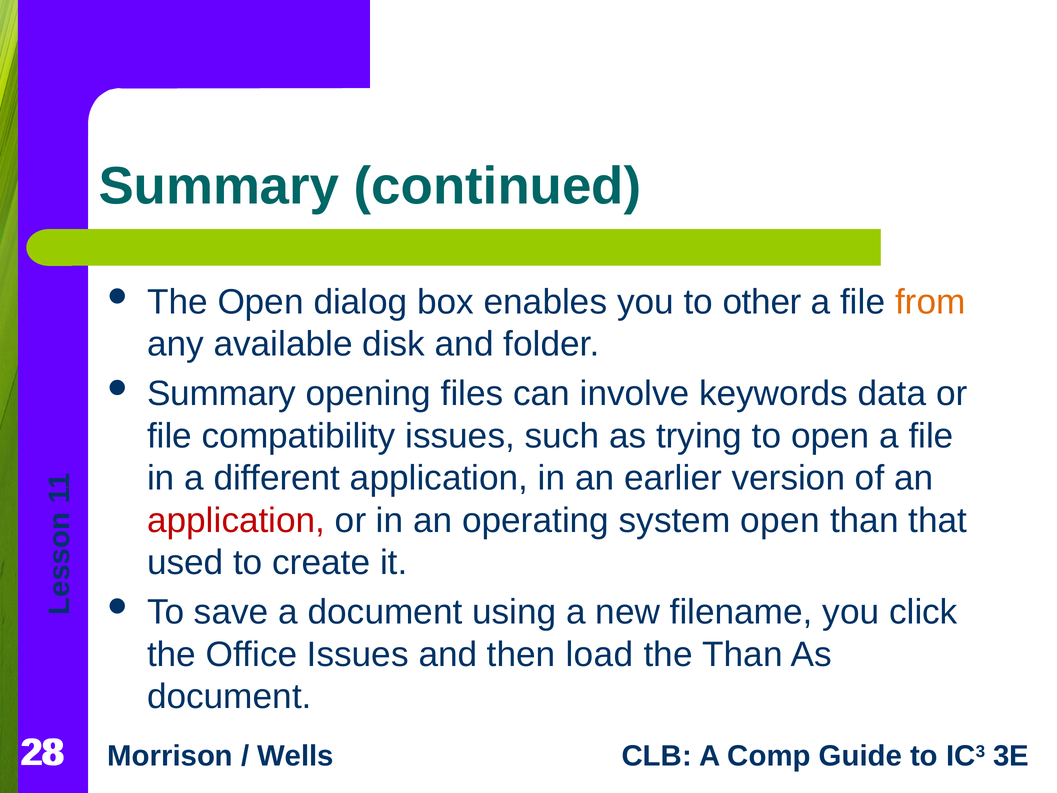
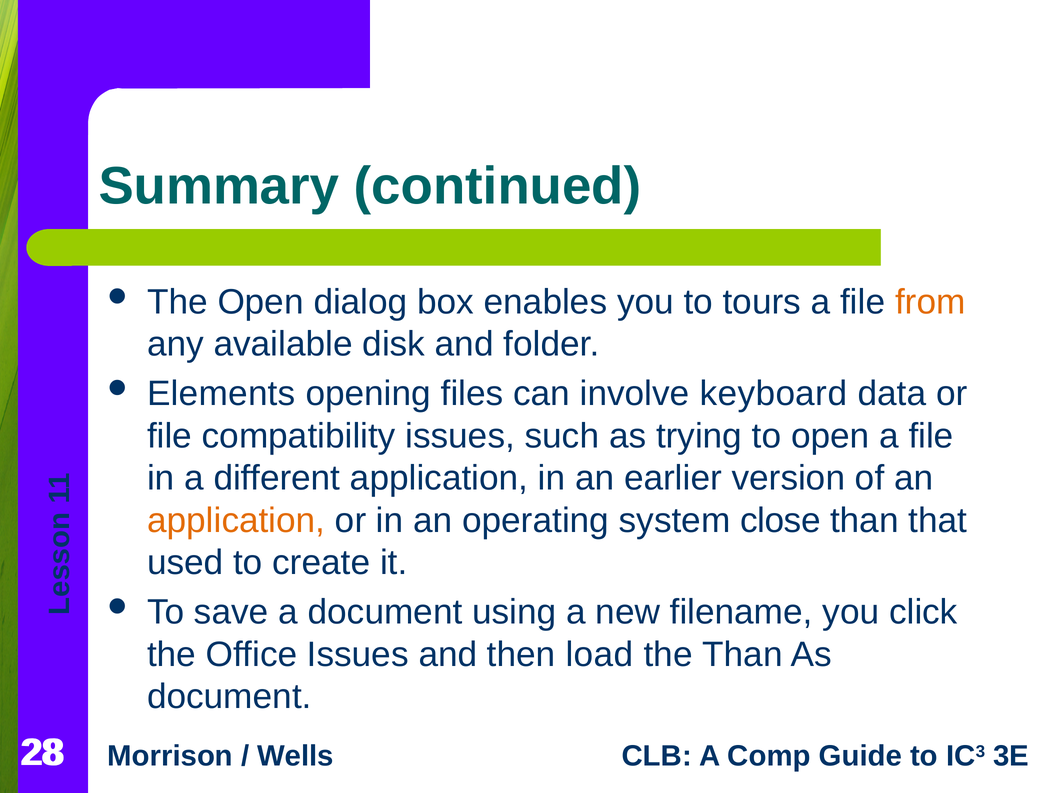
other: other -> tours
Summary at (222, 394): Summary -> Elements
keywords: keywords -> keyboard
application at (236, 520) colour: red -> orange
system open: open -> close
